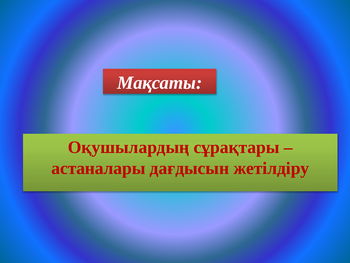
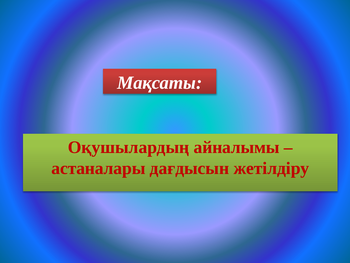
сұрақтары: сұрақтары -> айналымы
